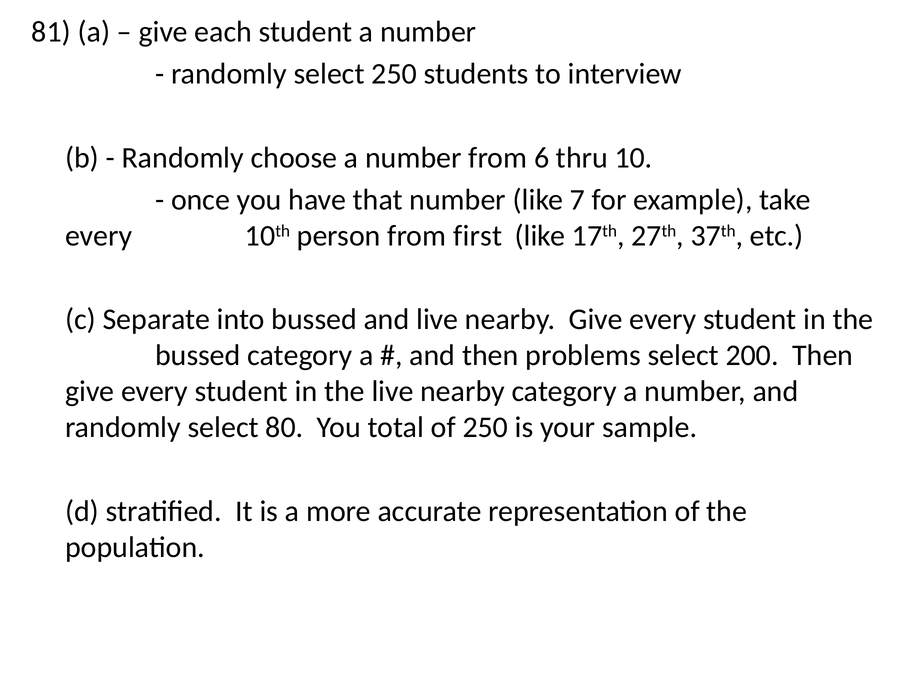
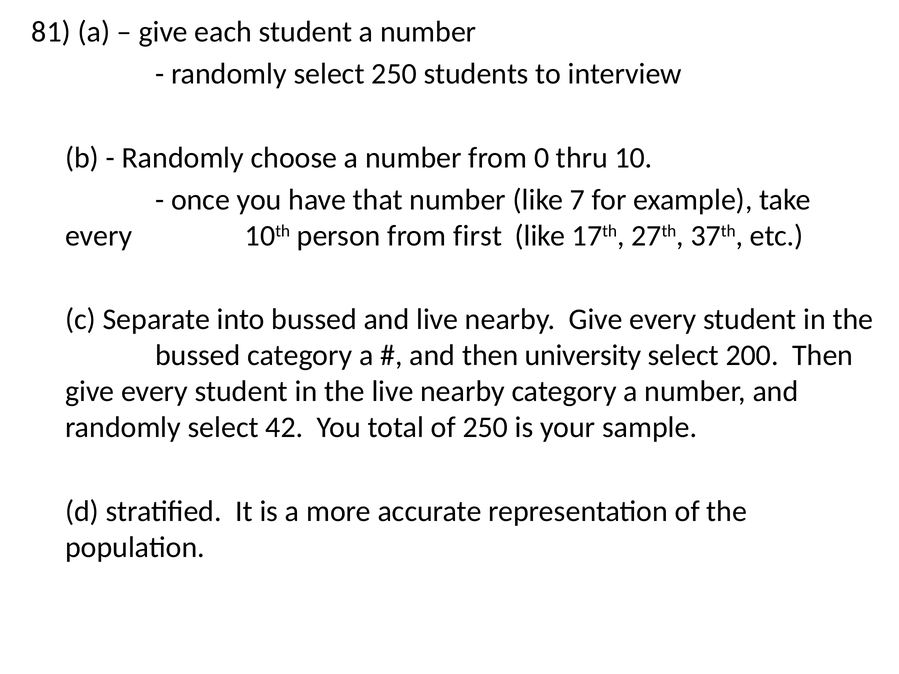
6: 6 -> 0
problems: problems -> university
80: 80 -> 42
